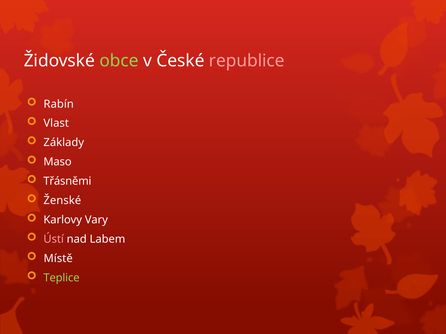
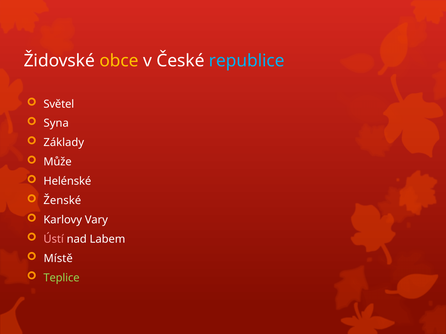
obce colour: light green -> yellow
republice colour: pink -> light blue
Rabín: Rabín -> Světel
Vlast: Vlast -> Syna
Maso: Maso -> Může
Třásněmi: Třásněmi -> Helénské
